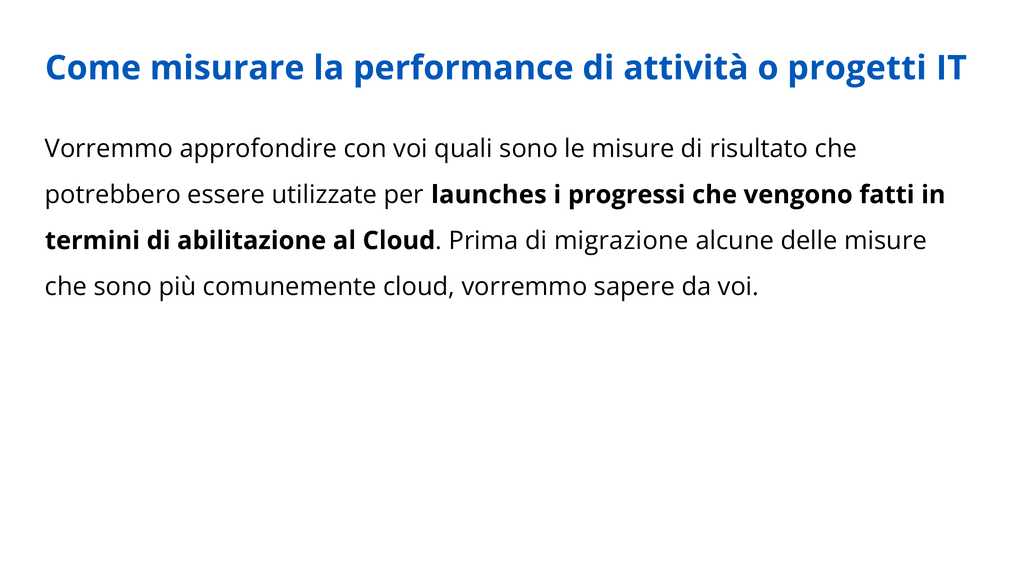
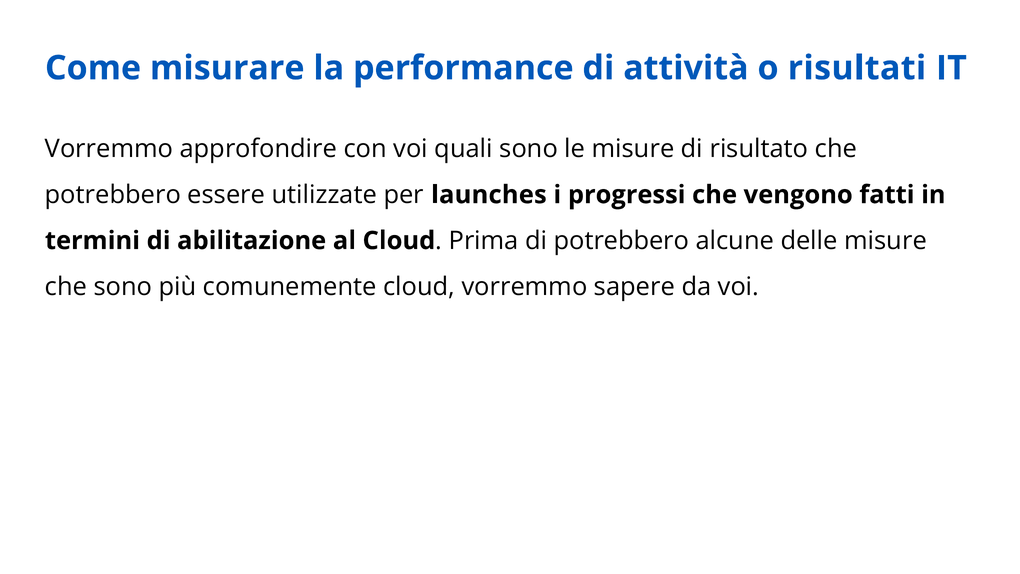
progetti: progetti -> risultati
di migrazione: migrazione -> potrebbero
